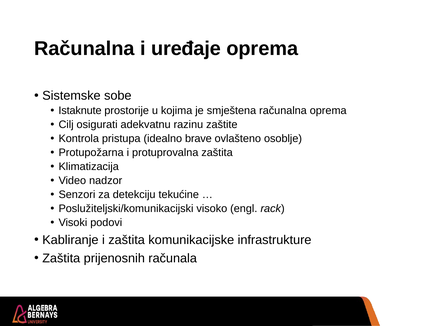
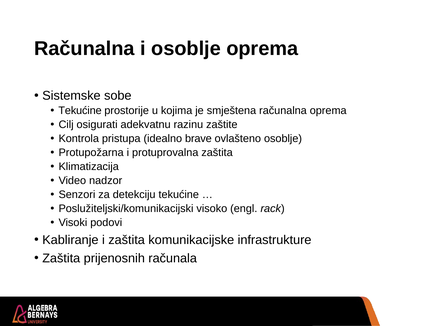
i uređaje: uređaje -> osoblje
Istaknute at (80, 111): Istaknute -> Tekućine
